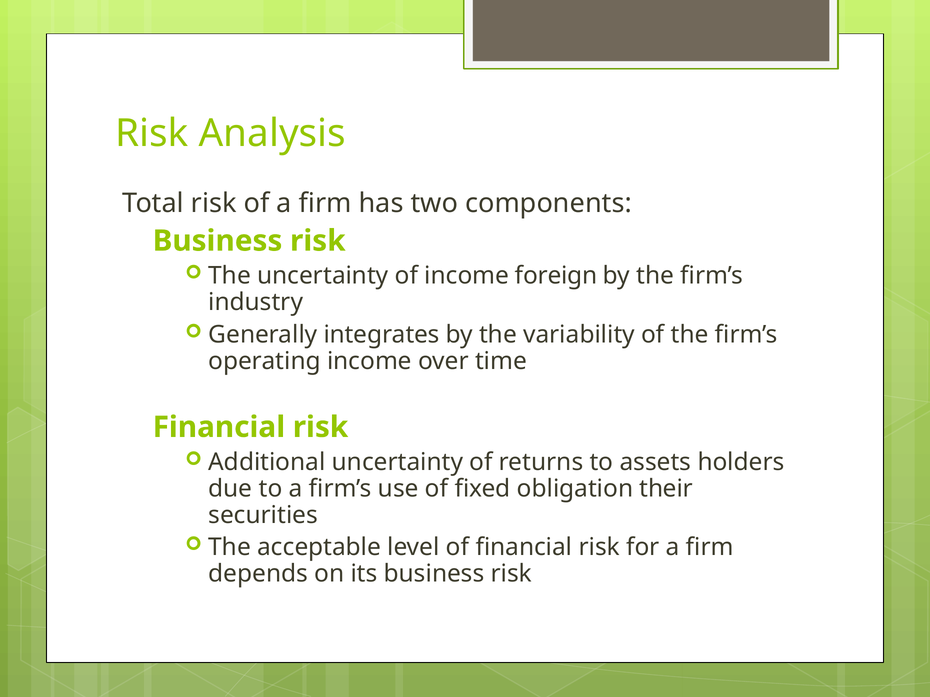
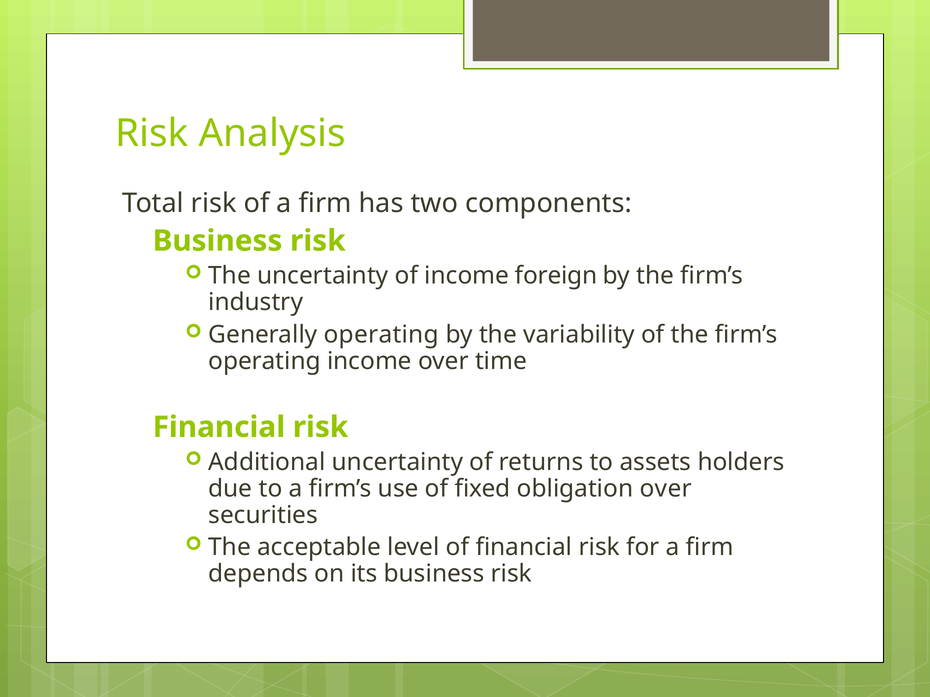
Generally integrates: integrates -> operating
obligation their: their -> over
